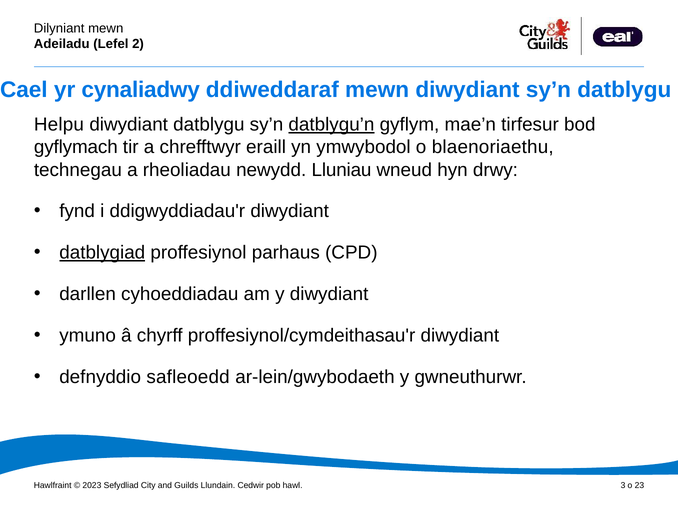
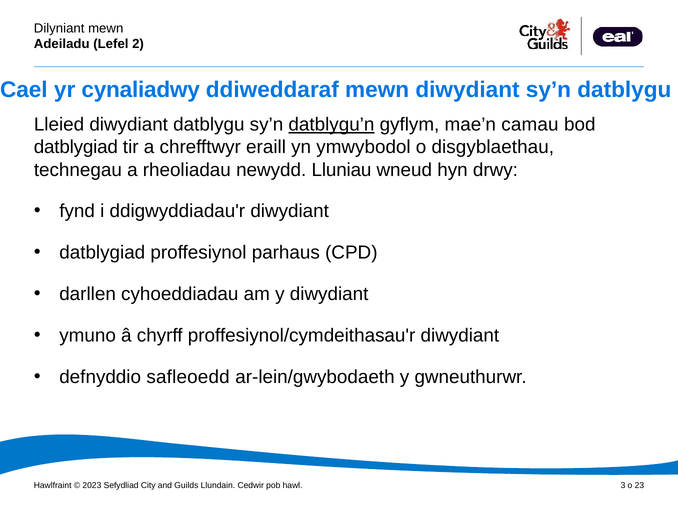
Helpu: Helpu -> Lleied
tirfesur: tirfesur -> camau
gyflymach at (76, 147): gyflymach -> datblygiad
blaenoriaethu: blaenoriaethu -> disgyblaethau
datblygiad at (102, 253) underline: present -> none
